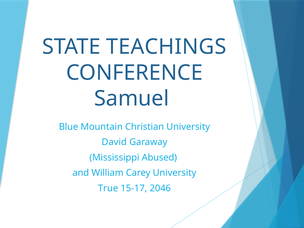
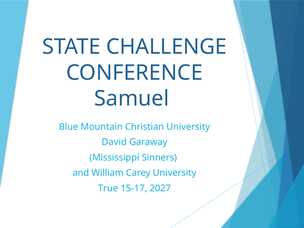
TEACHINGS: TEACHINGS -> CHALLENGE
Abused: Abused -> Sinners
2046: 2046 -> 2027
